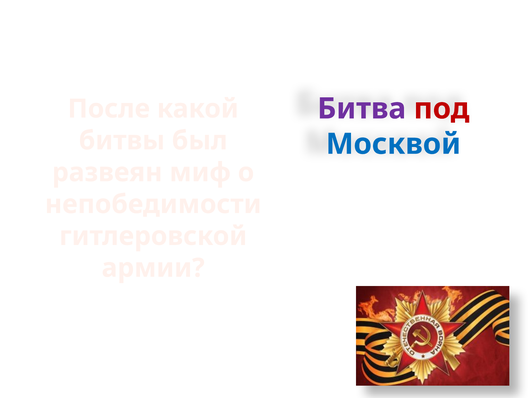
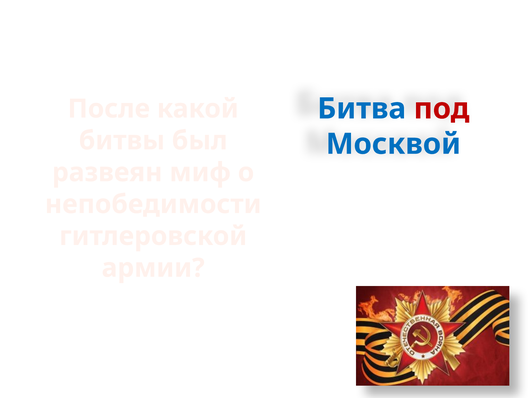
Битва colour: purple -> blue
